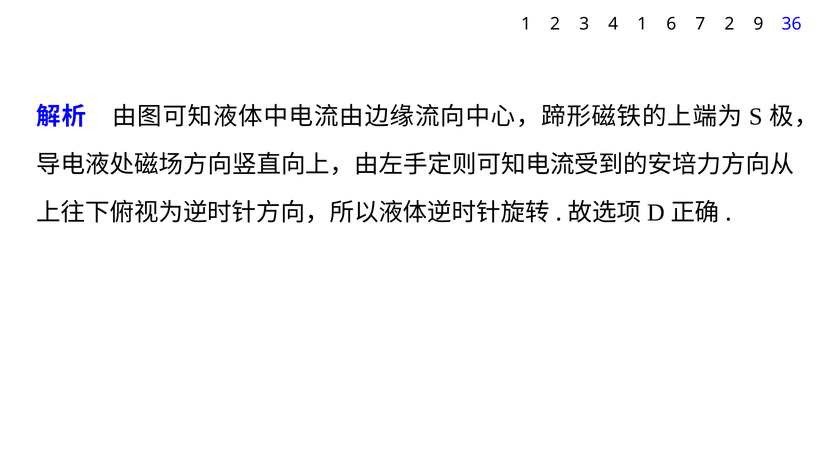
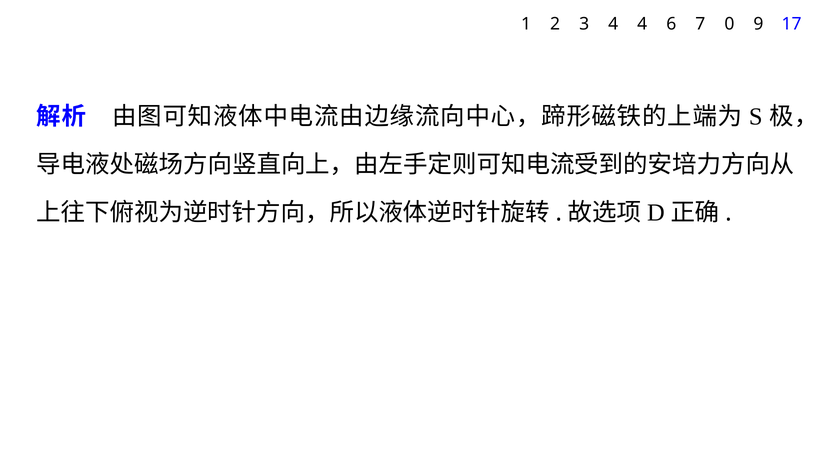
4 1: 1 -> 4
7 2: 2 -> 0
36: 36 -> 17
